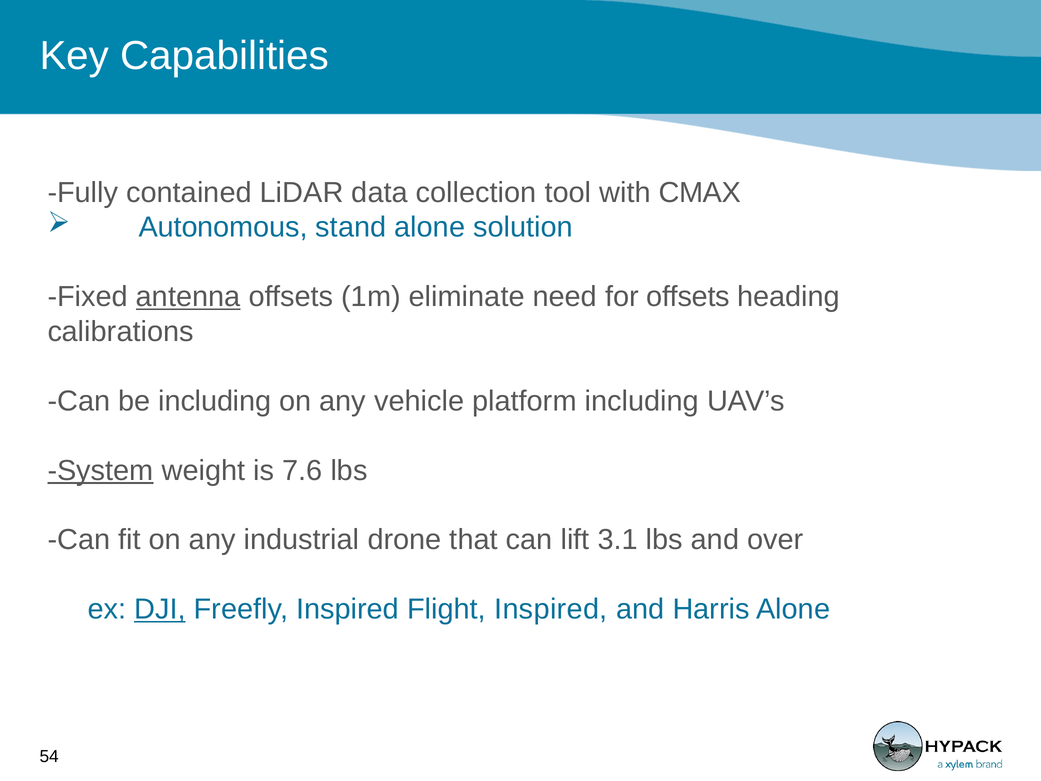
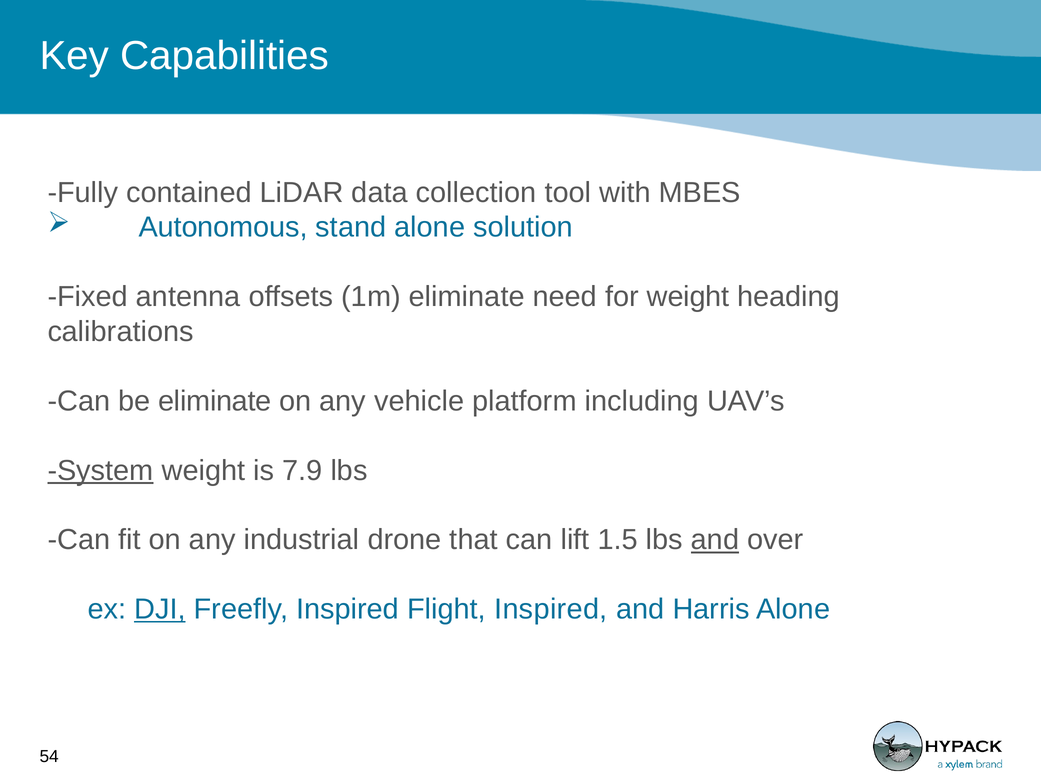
CMAX: CMAX -> MBES
antenna underline: present -> none
for offsets: offsets -> weight
be including: including -> eliminate
7.6: 7.6 -> 7.9
3.1: 3.1 -> 1.5
and at (715, 540) underline: none -> present
